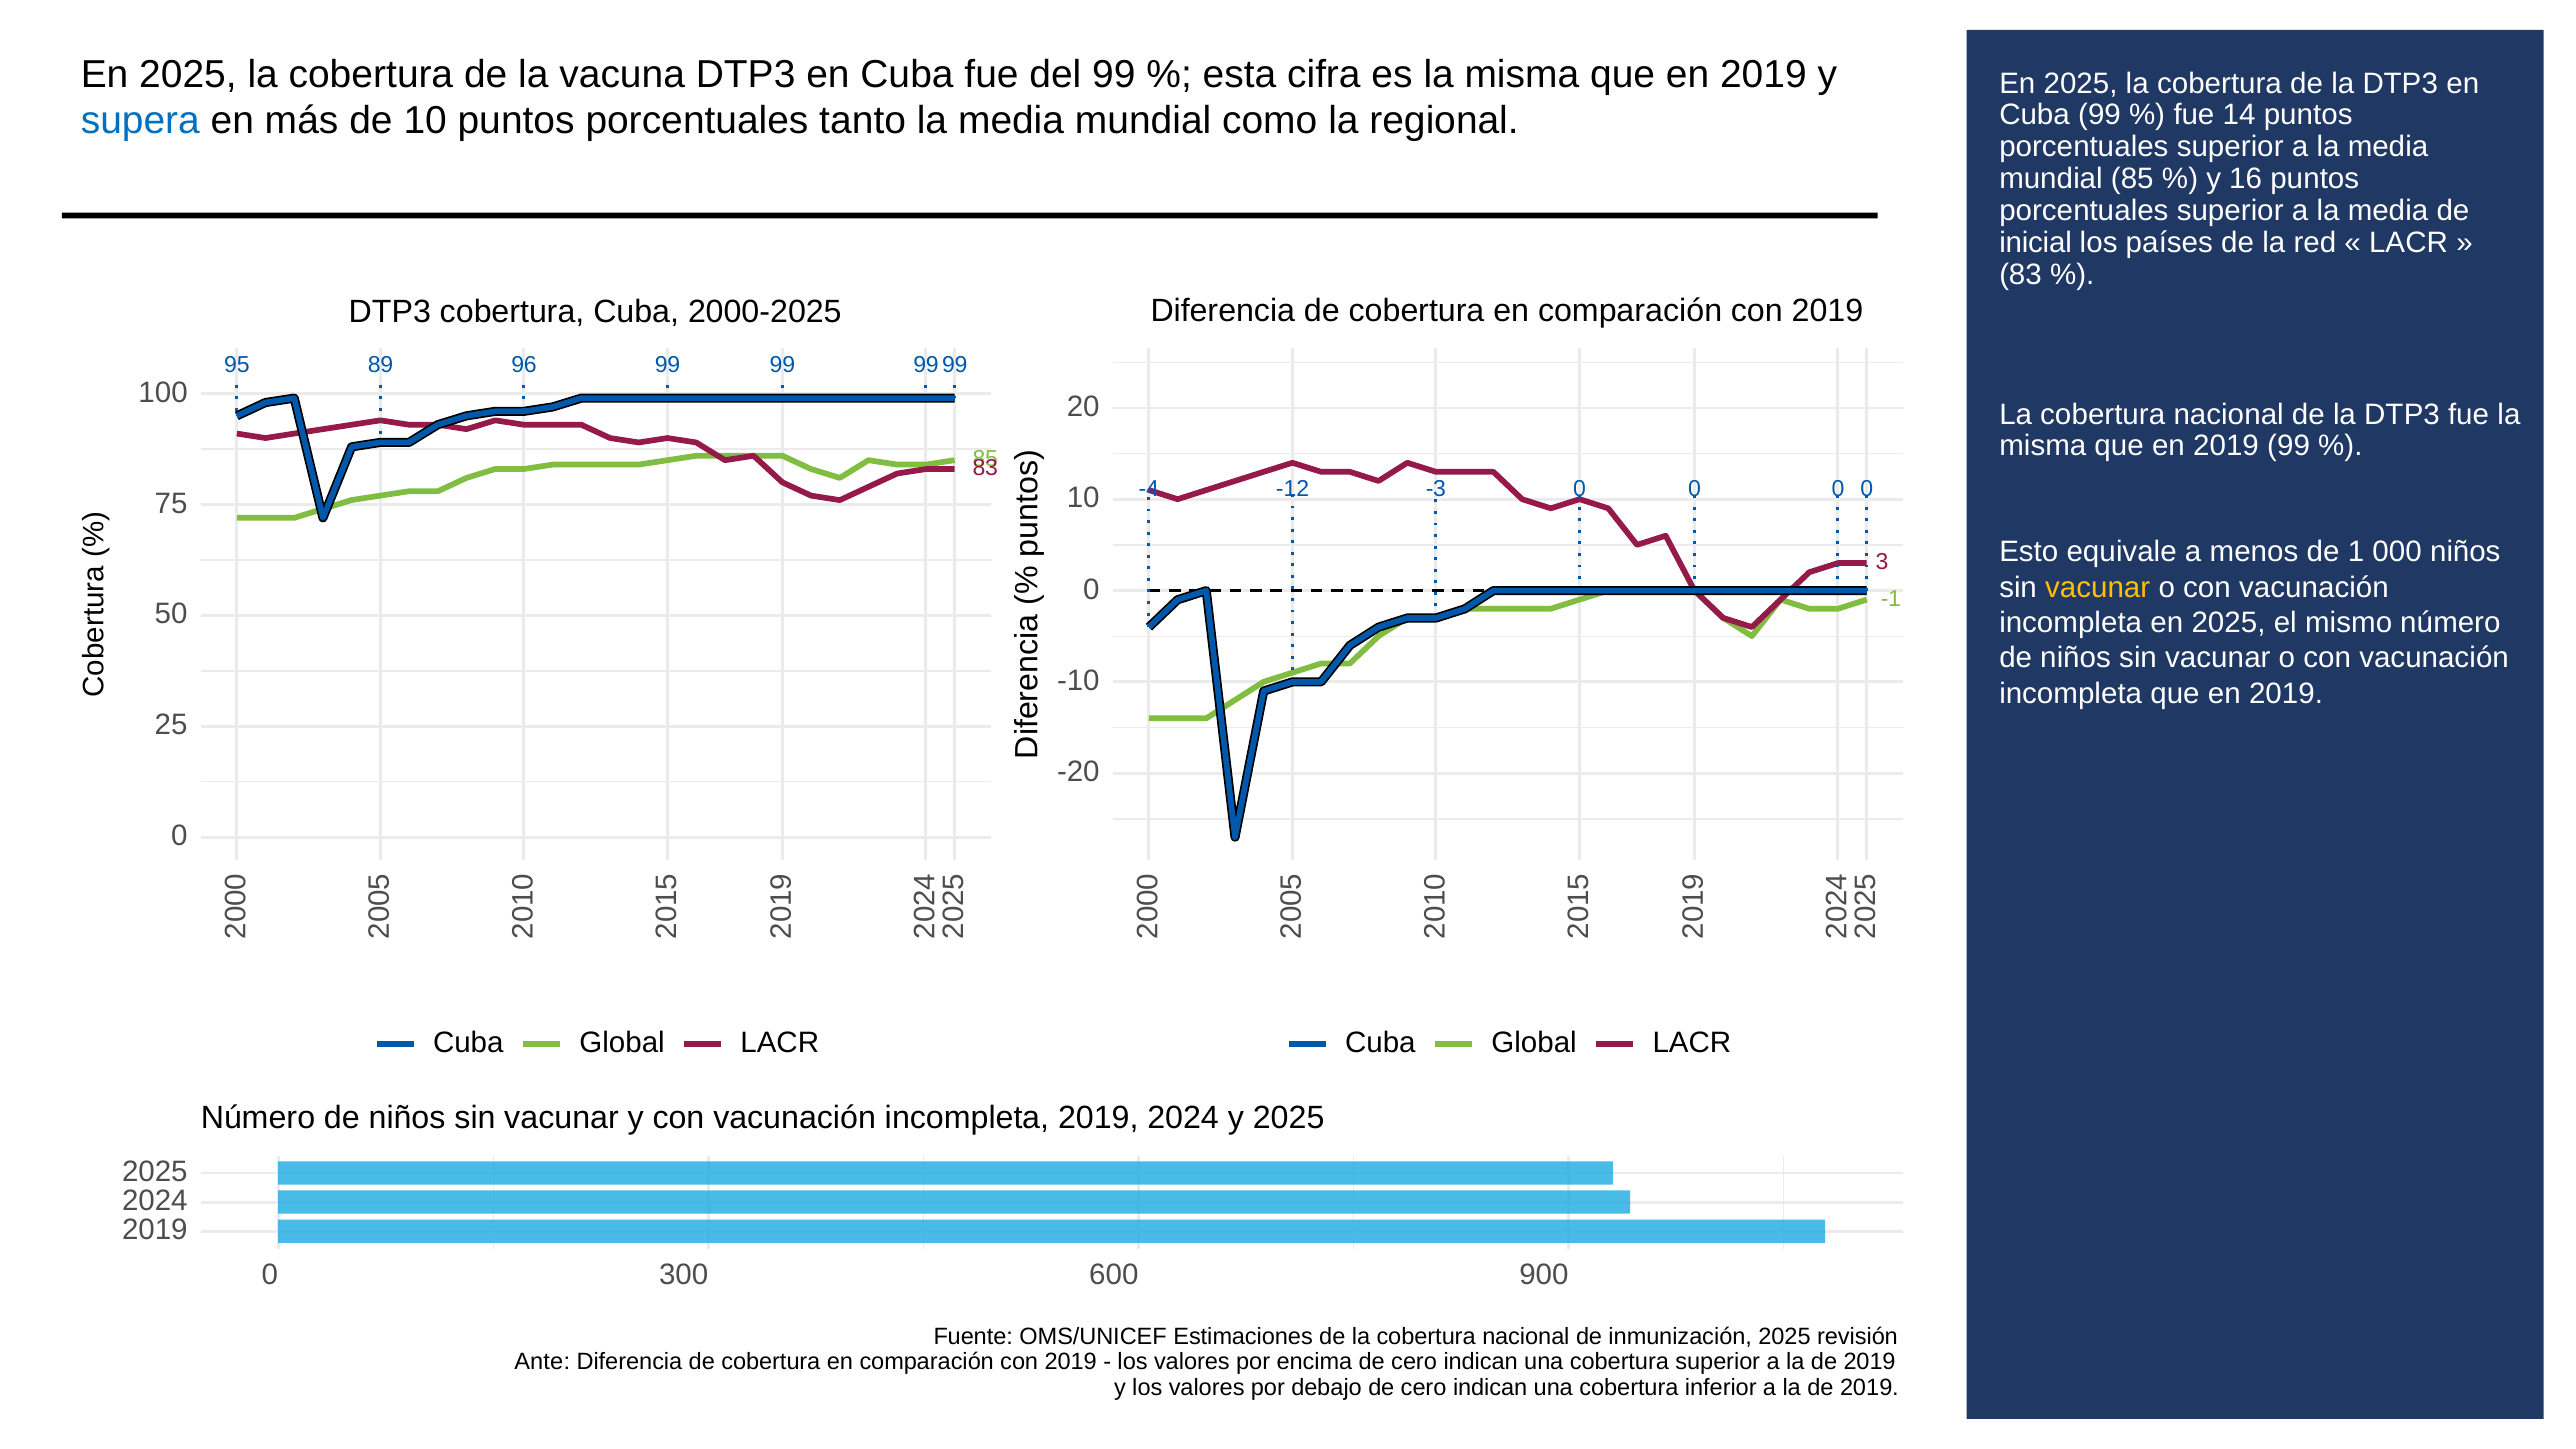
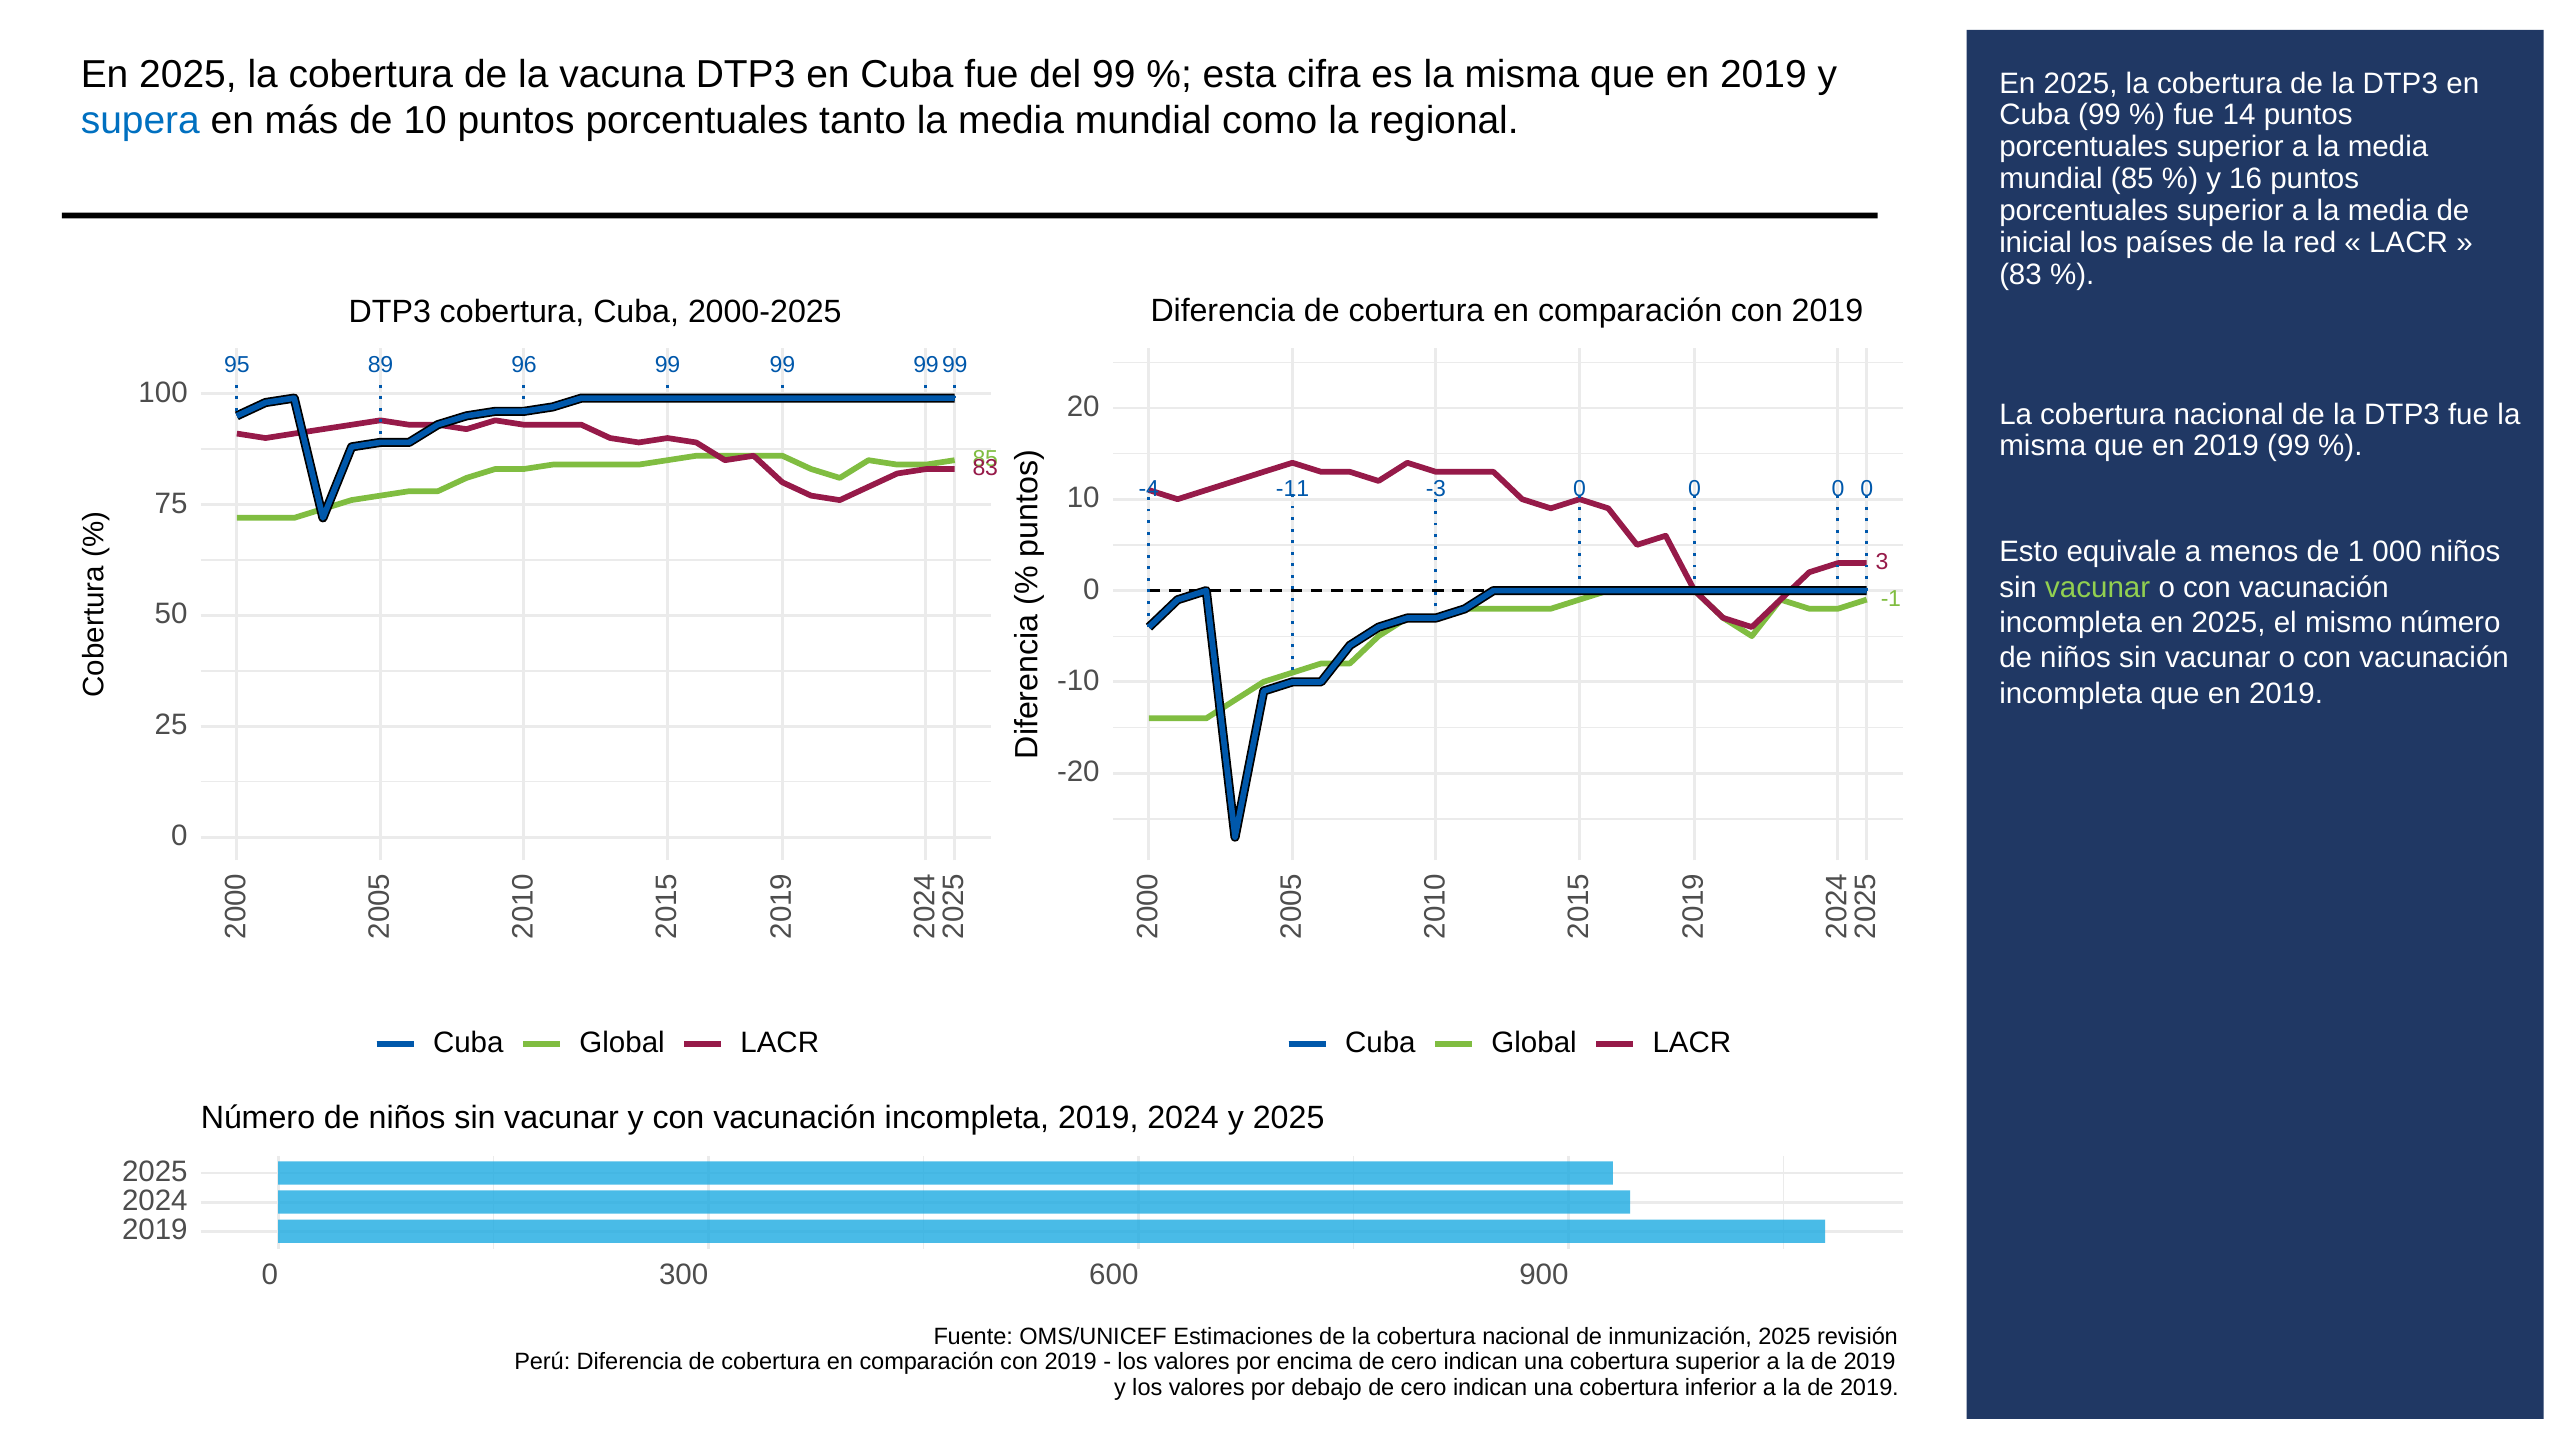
-12: -12 -> -11
vacunar at (2098, 587) colour: yellow -> light green
Ante: Ante -> Perú
